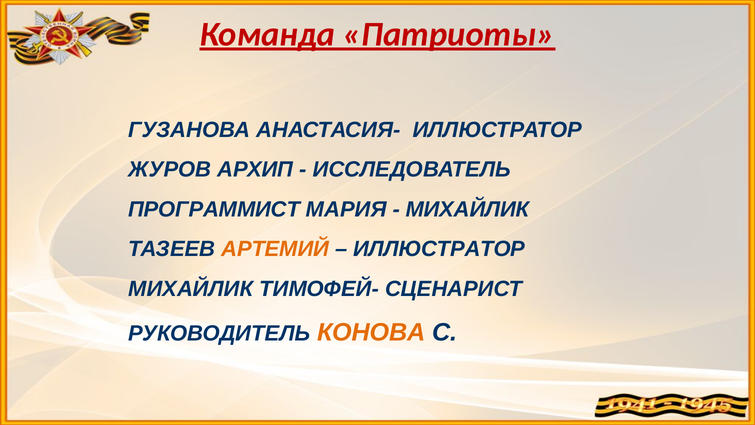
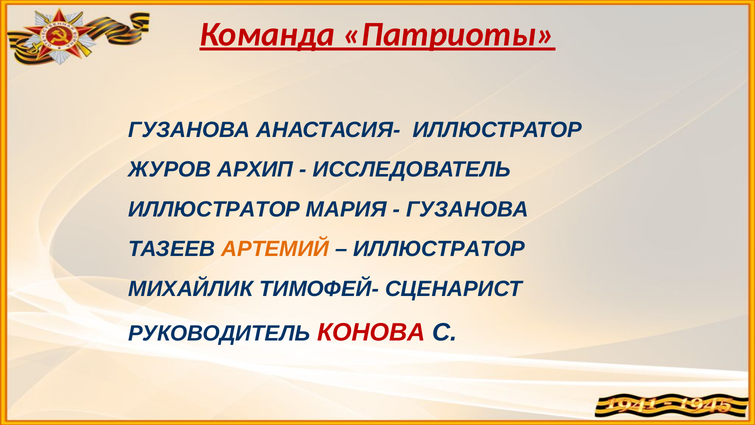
ПРОГРАММИСТ at (214, 209): ПРОГРАММИСТ -> ИЛЛЮСТРАТОР
МИХАЙЛИК at (468, 209): МИХАЙЛИК -> ГУЗАНОВА
КОНОВА colour: orange -> red
